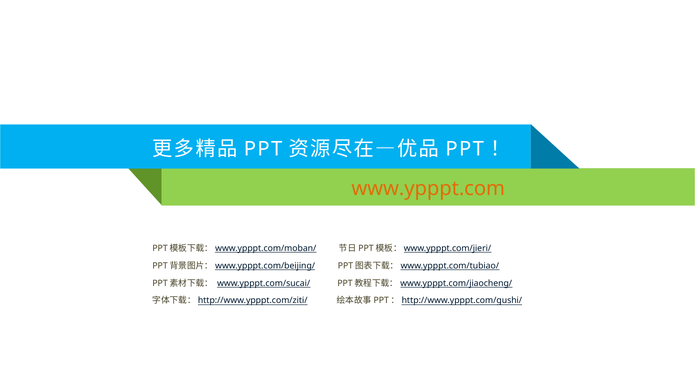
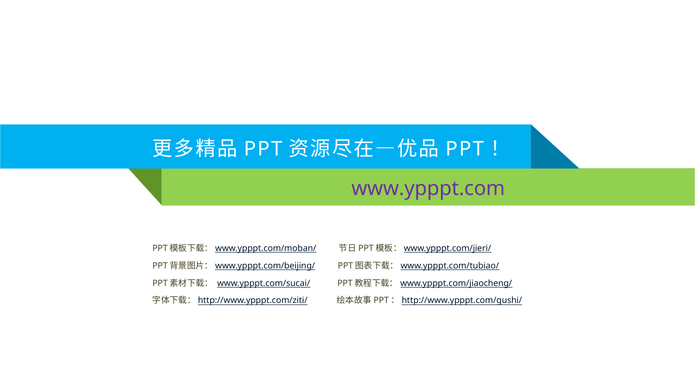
www.ypppt.com colour: orange -> purple
